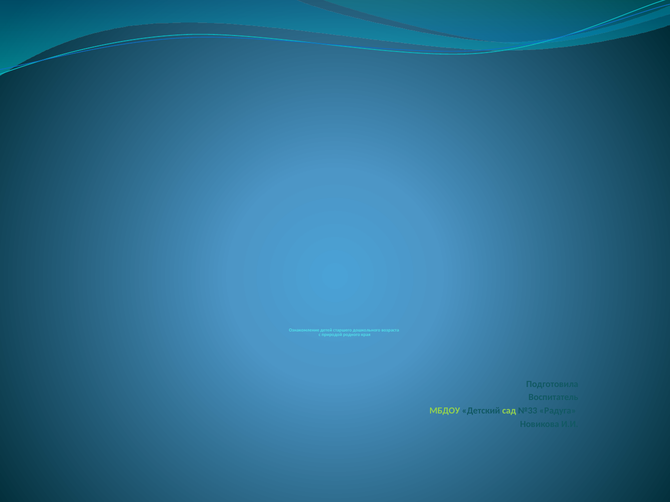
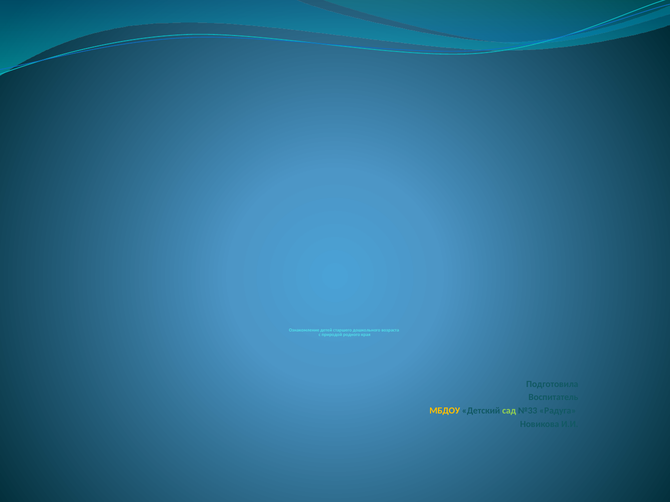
МБДОУ colour: light green -> yellow
